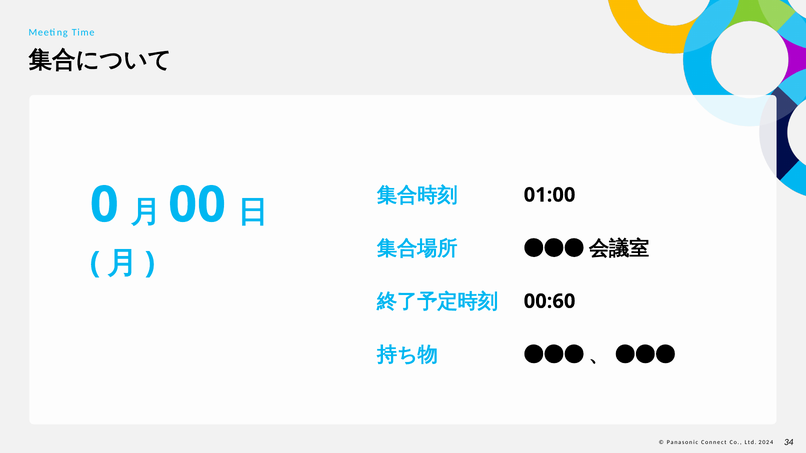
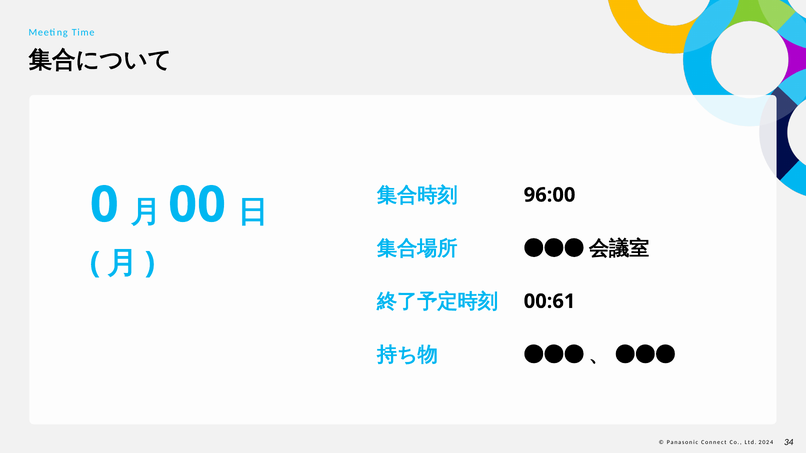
01:00: 01:00 -> 96:00
00:60: 00:60 -> 00:61
